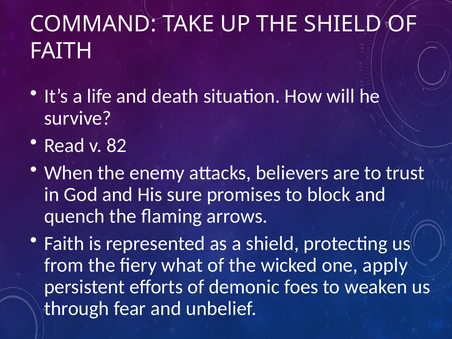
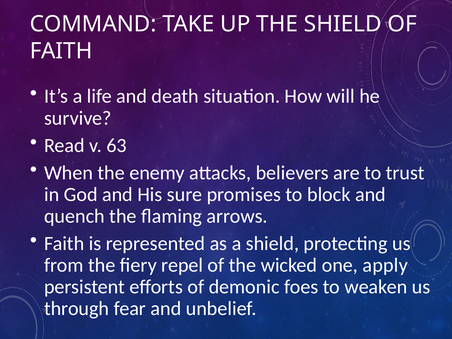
82: 82 -> 63
what: what -> repel
